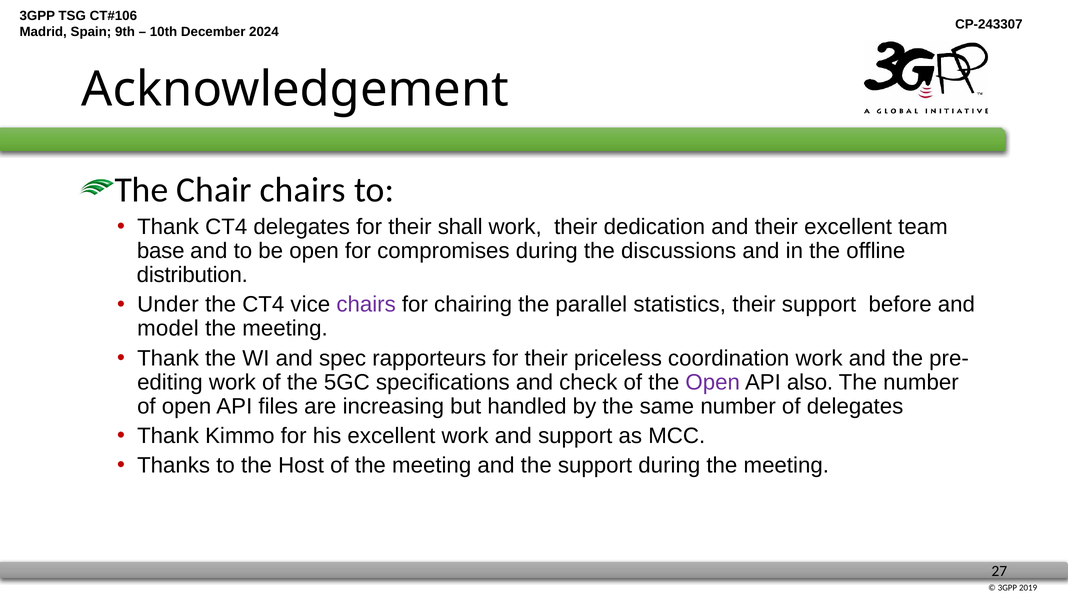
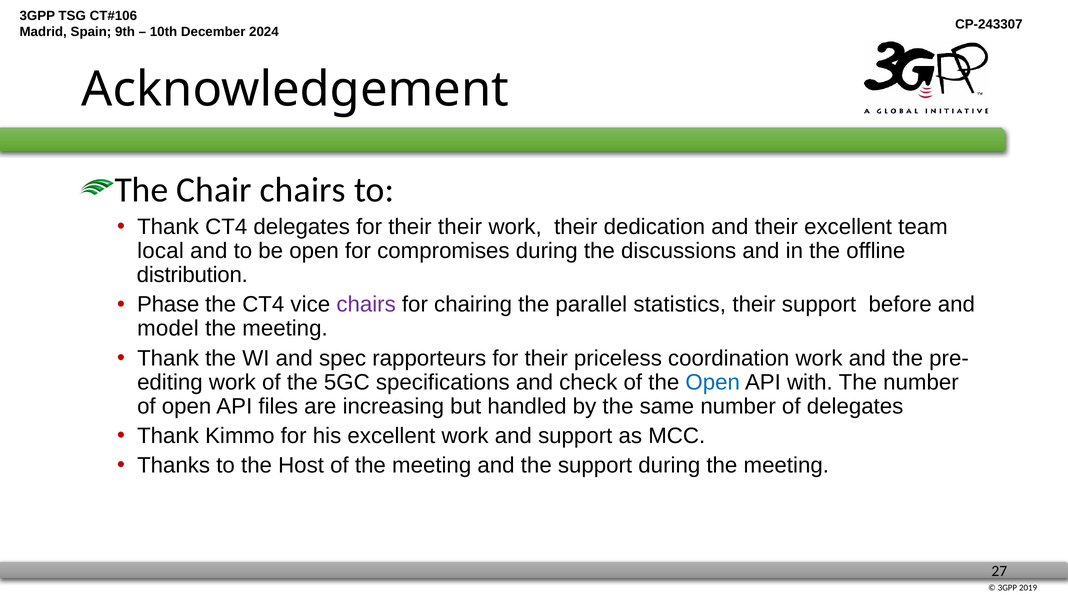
their shall: shall -> their
base: base -> local
Under: Under -> Phase
Open at (713, 382) colour: purple -> blue
also: also -> with
